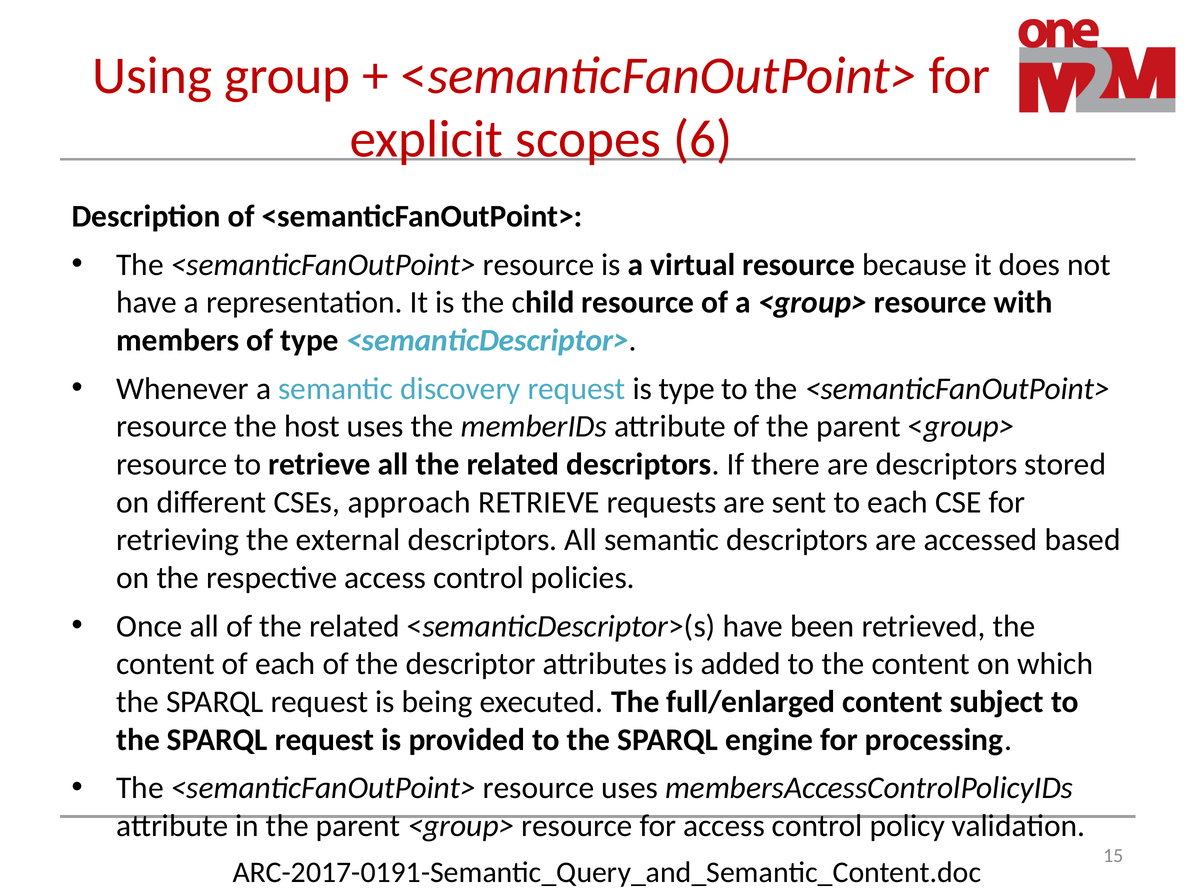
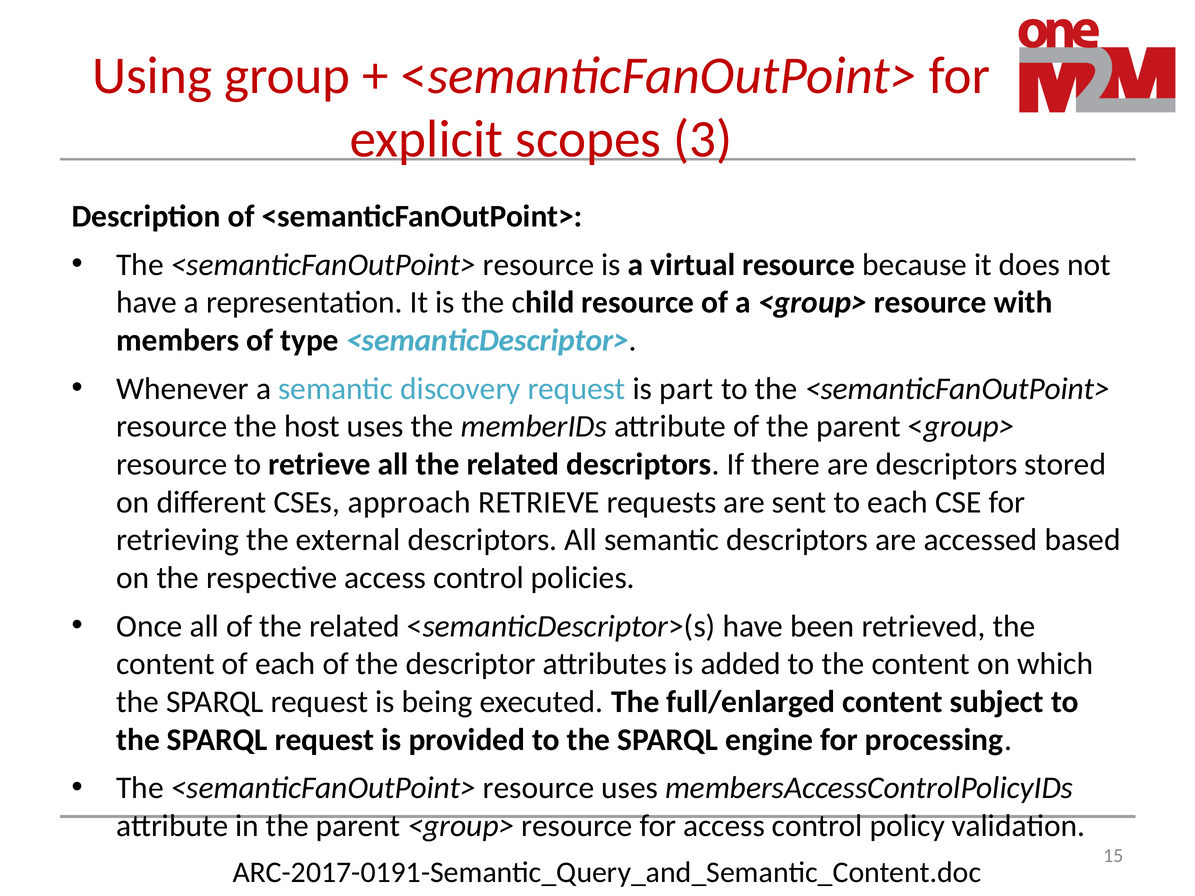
6: 6 -> 3
is type: type -> part
